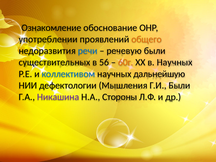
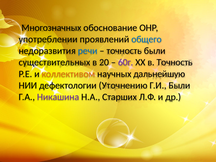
Ознакомление: Ознакомление -> Многозначных
общего colour: orange -> blue
речевую at (124, 51): речевую -> точность
56: 56 -> 20
60г colour: orange -> purple
в Научных: Научных -> Точность
коллективом colour: blue -> orange
Мышления: Мышления -> Уточнению
Стороны: Стороны -> Старших
